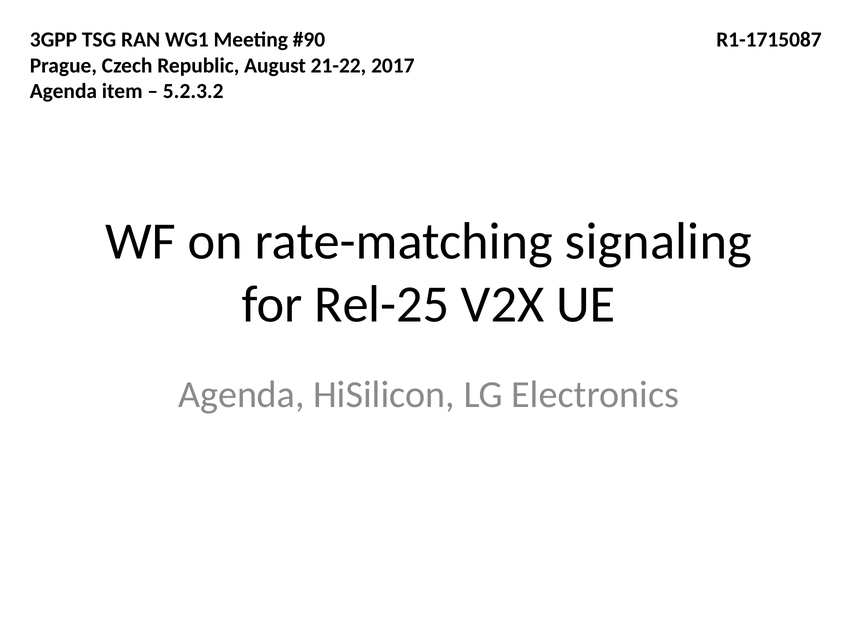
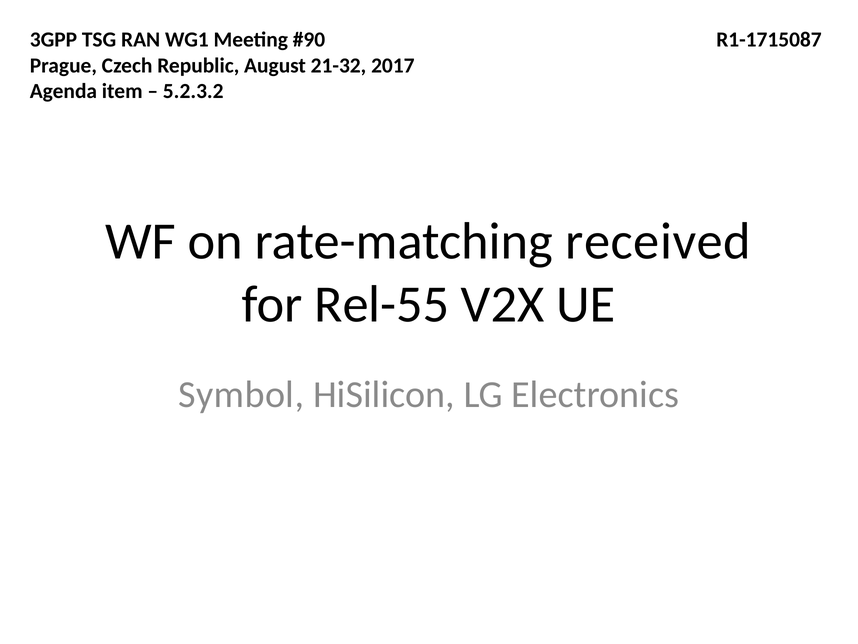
21-22: 21-22 -> 21-32
signaling: signaling -> received
Rel-25: Rel-25 -> Rel-55
Agenda at (241, 394): Agenda -> Symbol
